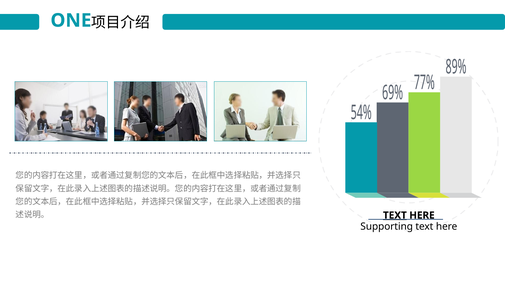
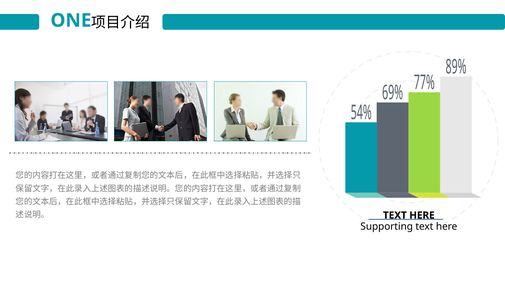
TEXT at (395, 215) underline: present -> none
